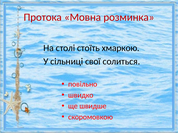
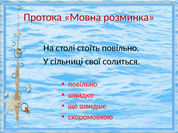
стоїть хмаркою: хмаркою -> повільно
